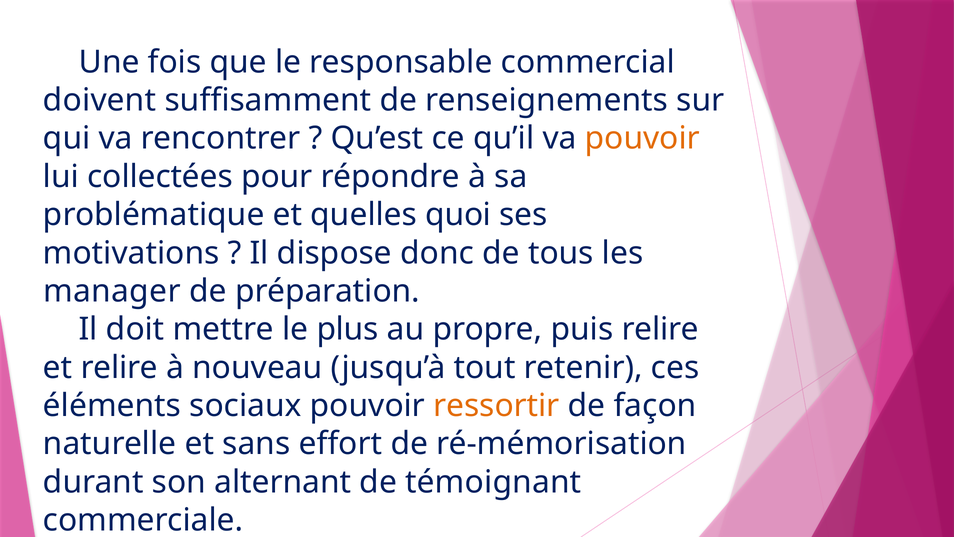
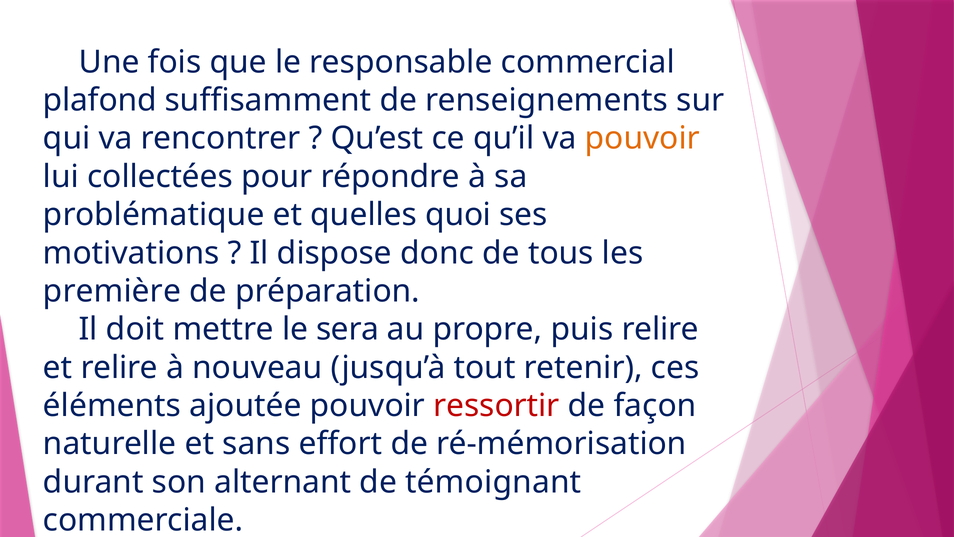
doivent: doivent -> plafond
manager: manager -> première
plus: plus -> sera
sociaux: sociaux -> ajoutée
ressortir colour: orange -> red
